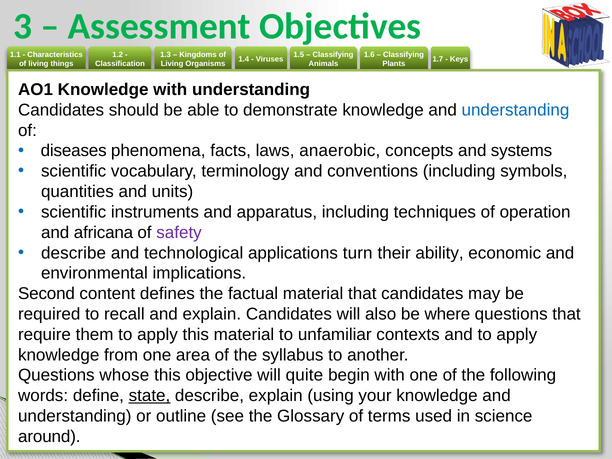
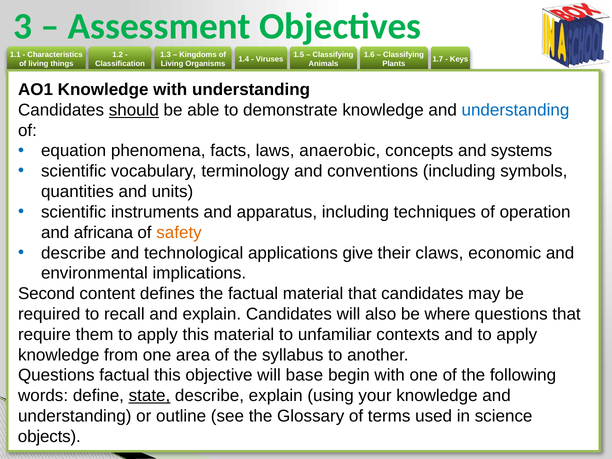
should underline: none -> present
diseases: diseases -> equation
safety colour: purple -> orange
turn: turn -> give
ability: ability -> claws
Questions whose: whose -> factual
quite: quite -> base
around: around -> objects
